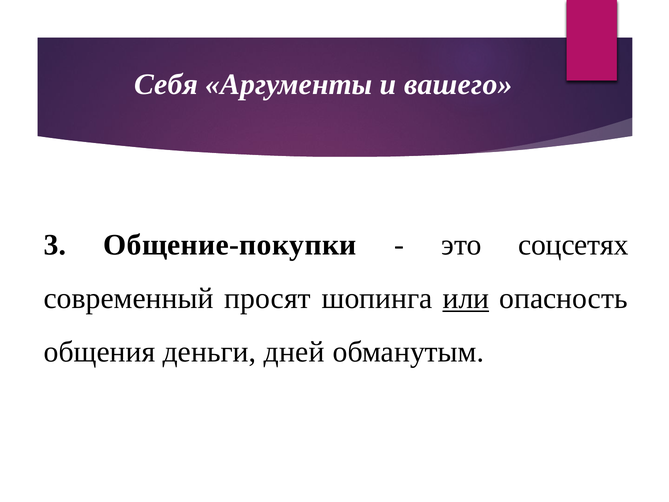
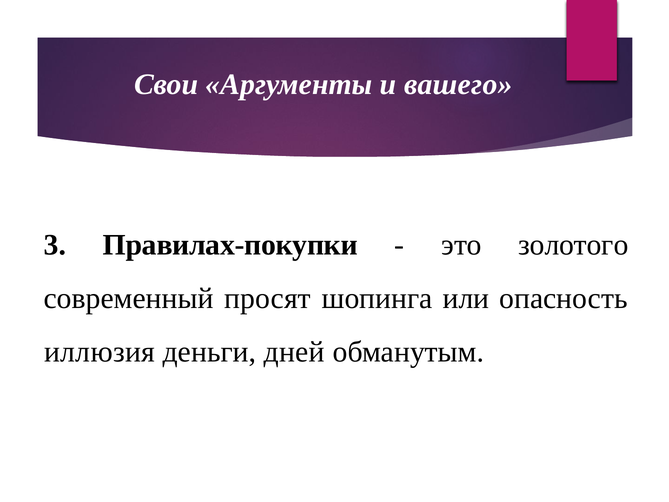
Себя: Себя -> Свои
Общение-покупки: Общение-покупки -> Правилах-покупки
соцсетях: соцсетях -> золотого
или underline: present -> none
общения: общения -> иллюзия
